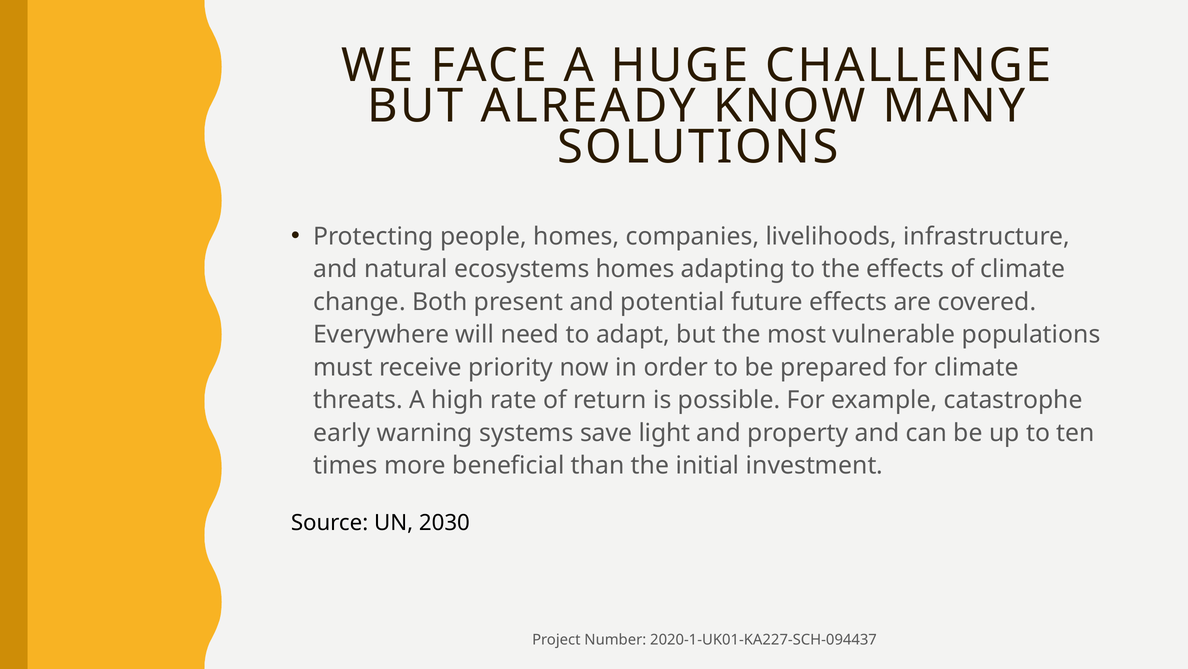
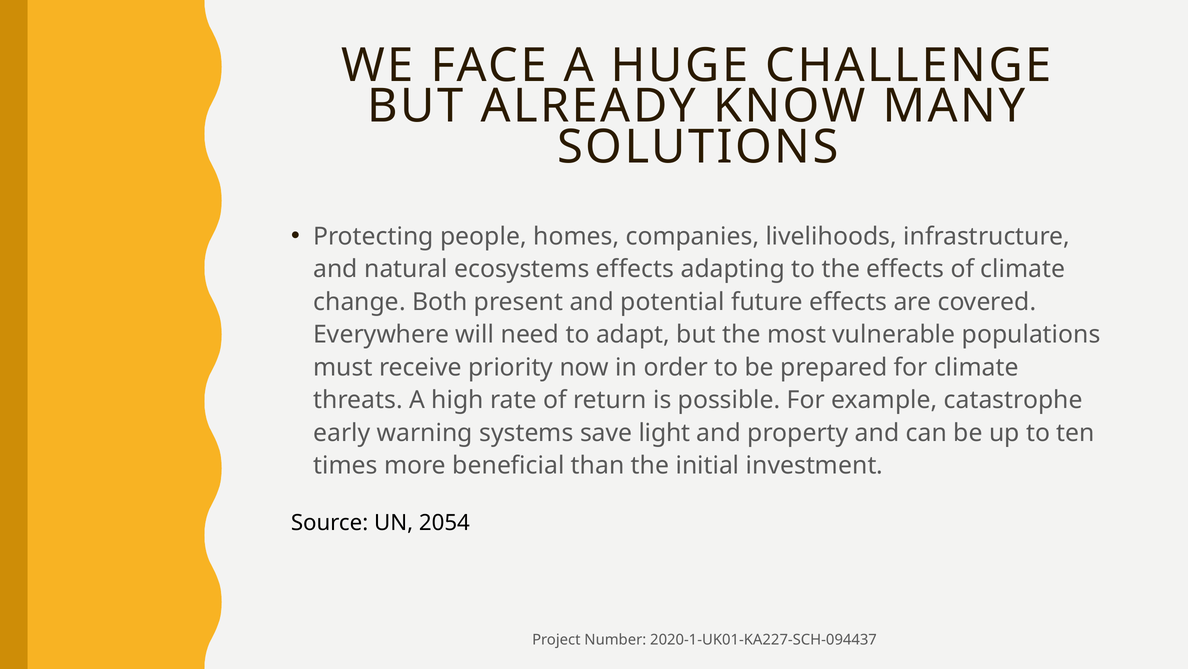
ecosystems homes: homes -> effects
2030: 2030 -> 2054
